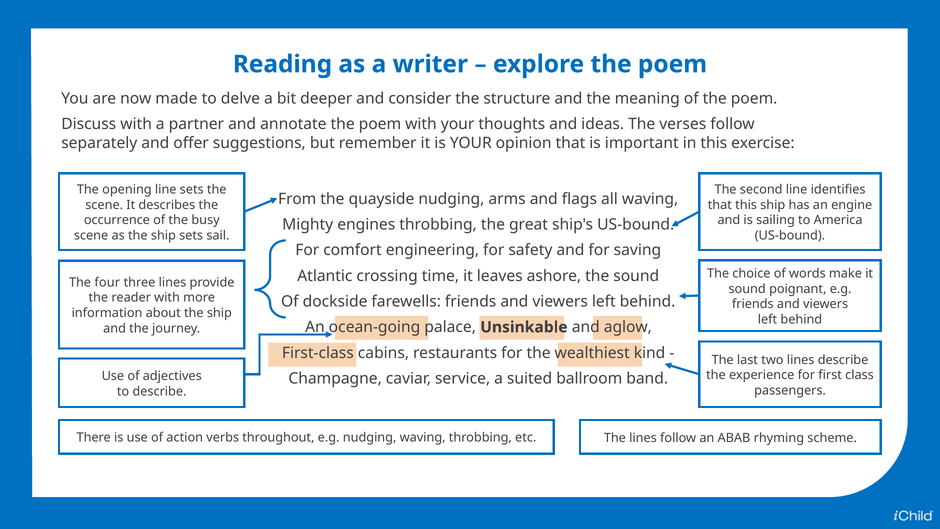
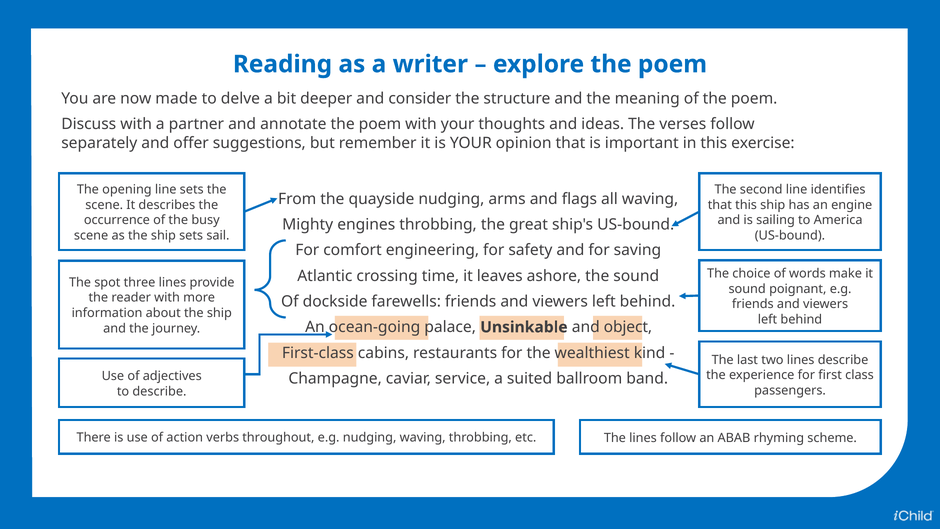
four: four -> spot
aglow: aglow -> object
